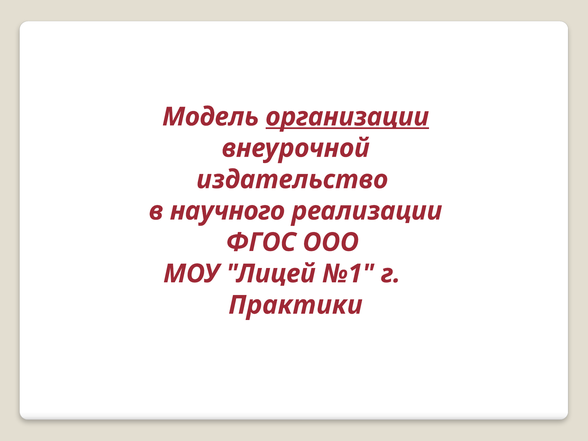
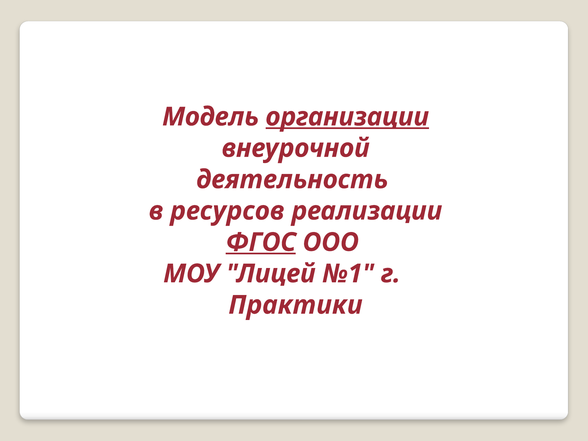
издательство: издательство -> деятельность
научного: научного -> ресурсов
ФГОС underline: none -> present
